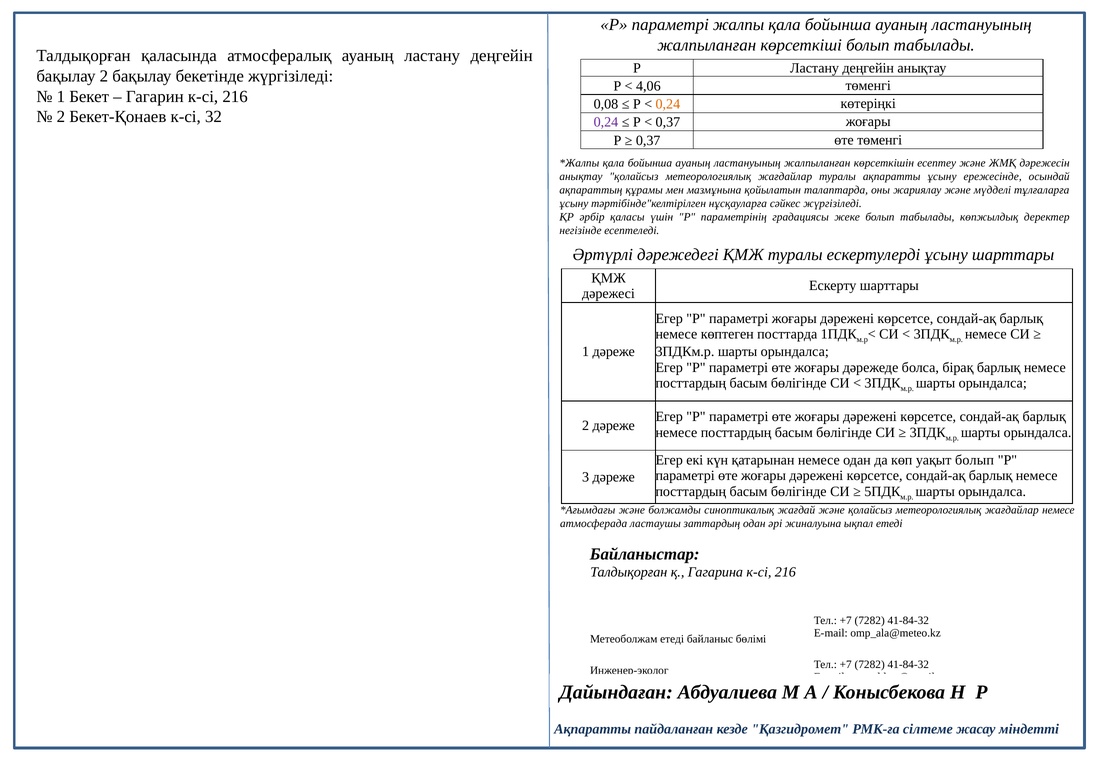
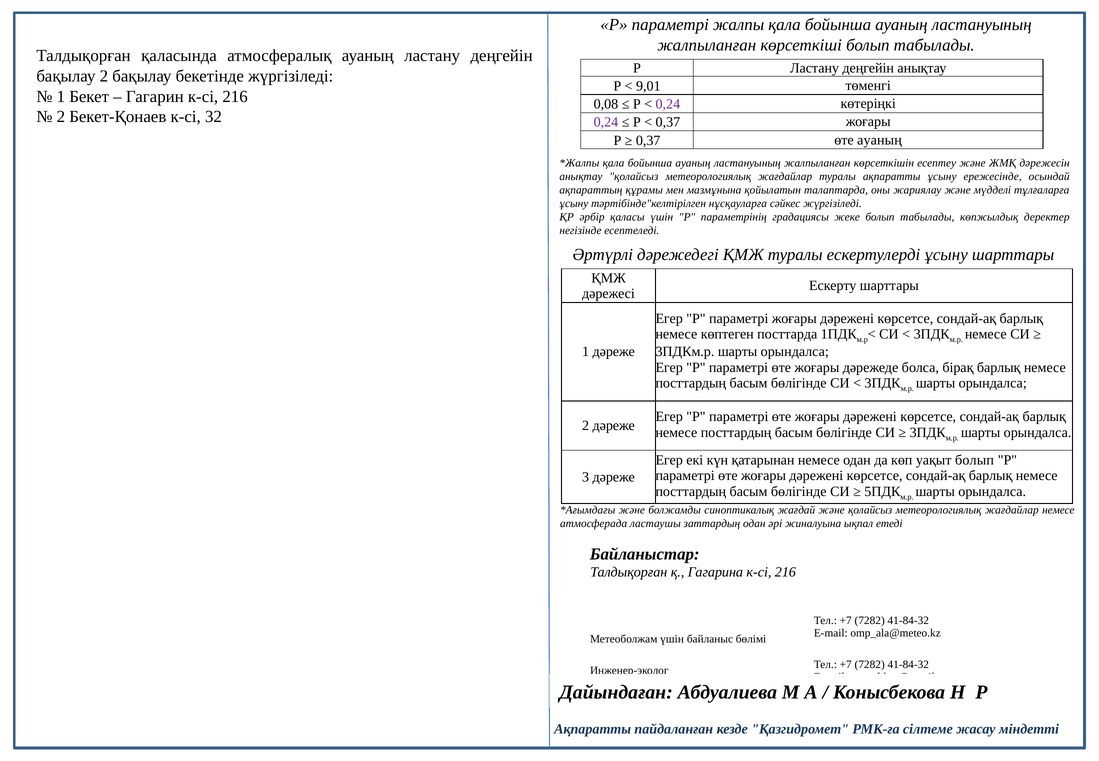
4,06: 4,06 -> 9,01
0,24 at (668, 104) colour: orange -> purple
өте төменгі: төменгі -> ауаның
Метеоболжам етеді: етеді -> үшін
